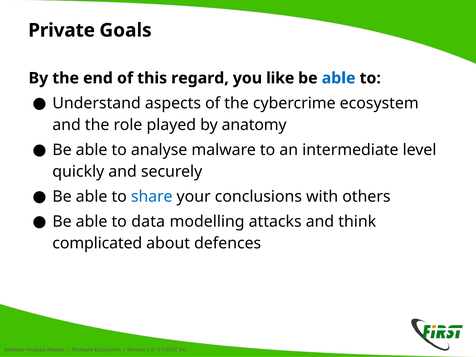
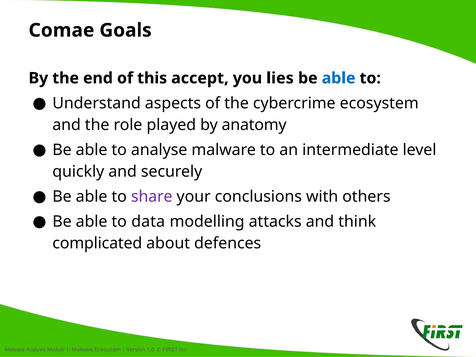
Private: Private -> Comae
regard: regard -> accept
like: like -> lies
share colour: blue -> purple
